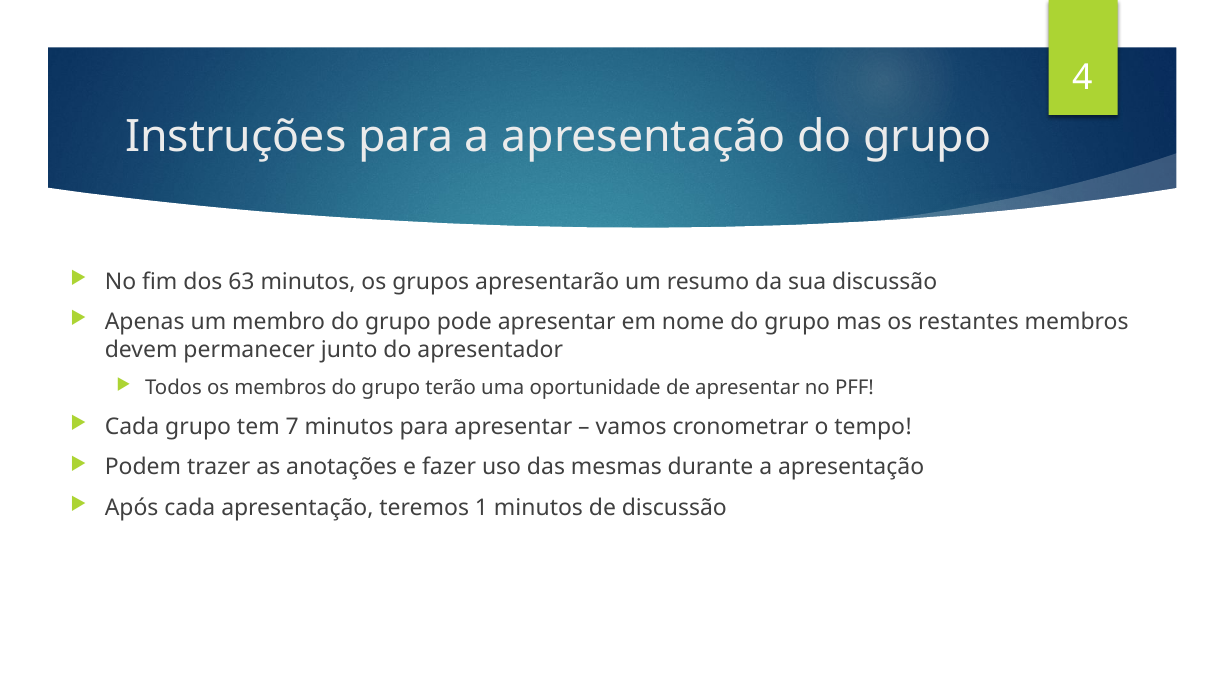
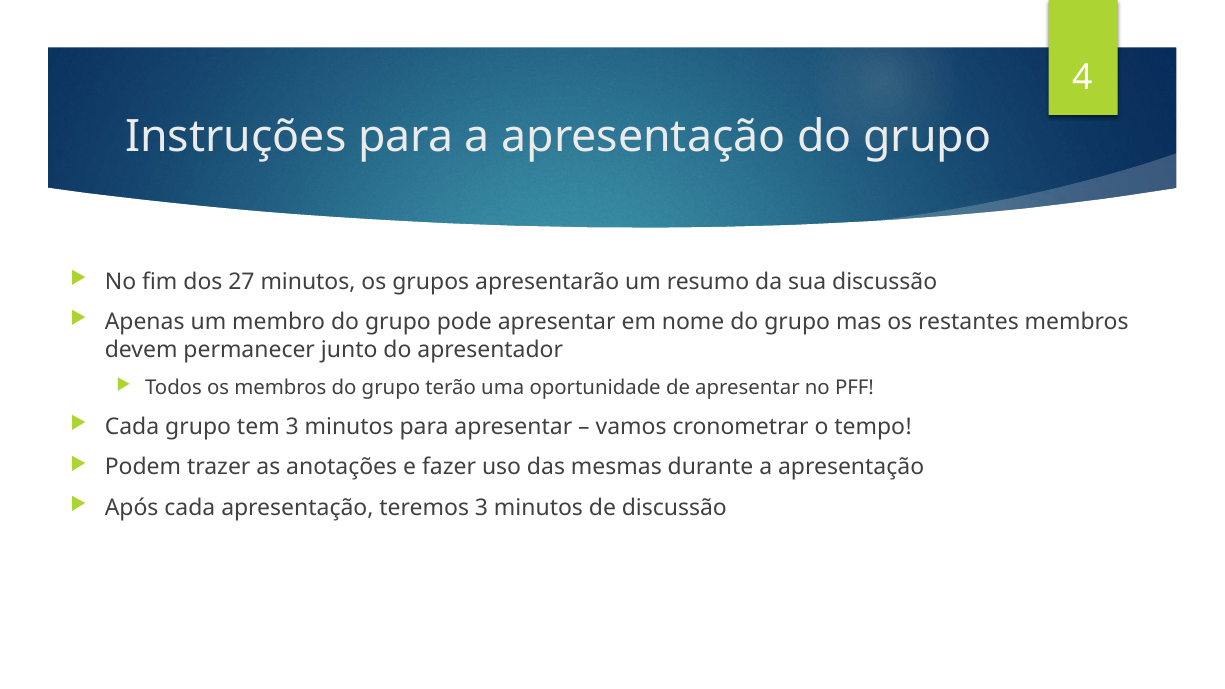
63: 63 -> 27
tem 7: 7 -> 3
teremos 1: 1 -> 3
